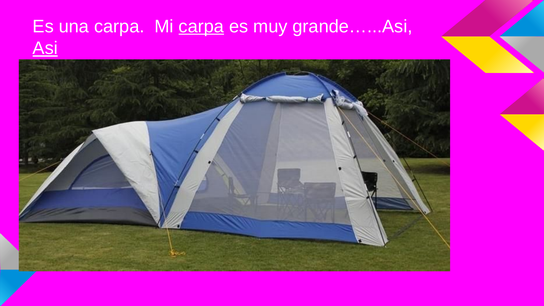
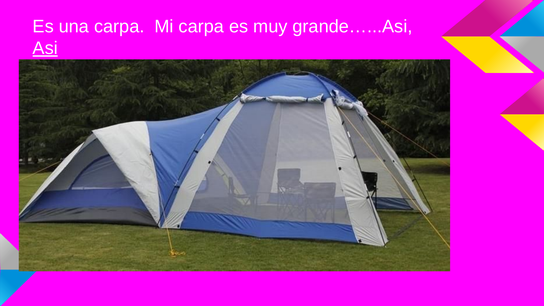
carpa at (201, 26) underline: present -> none
